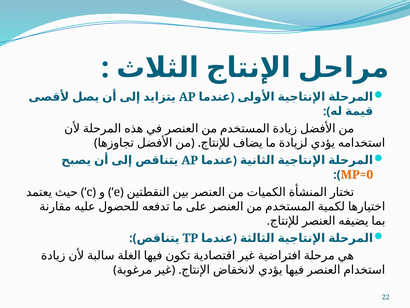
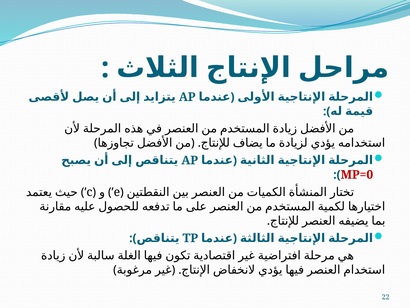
MP=0 colour: orange -> red
